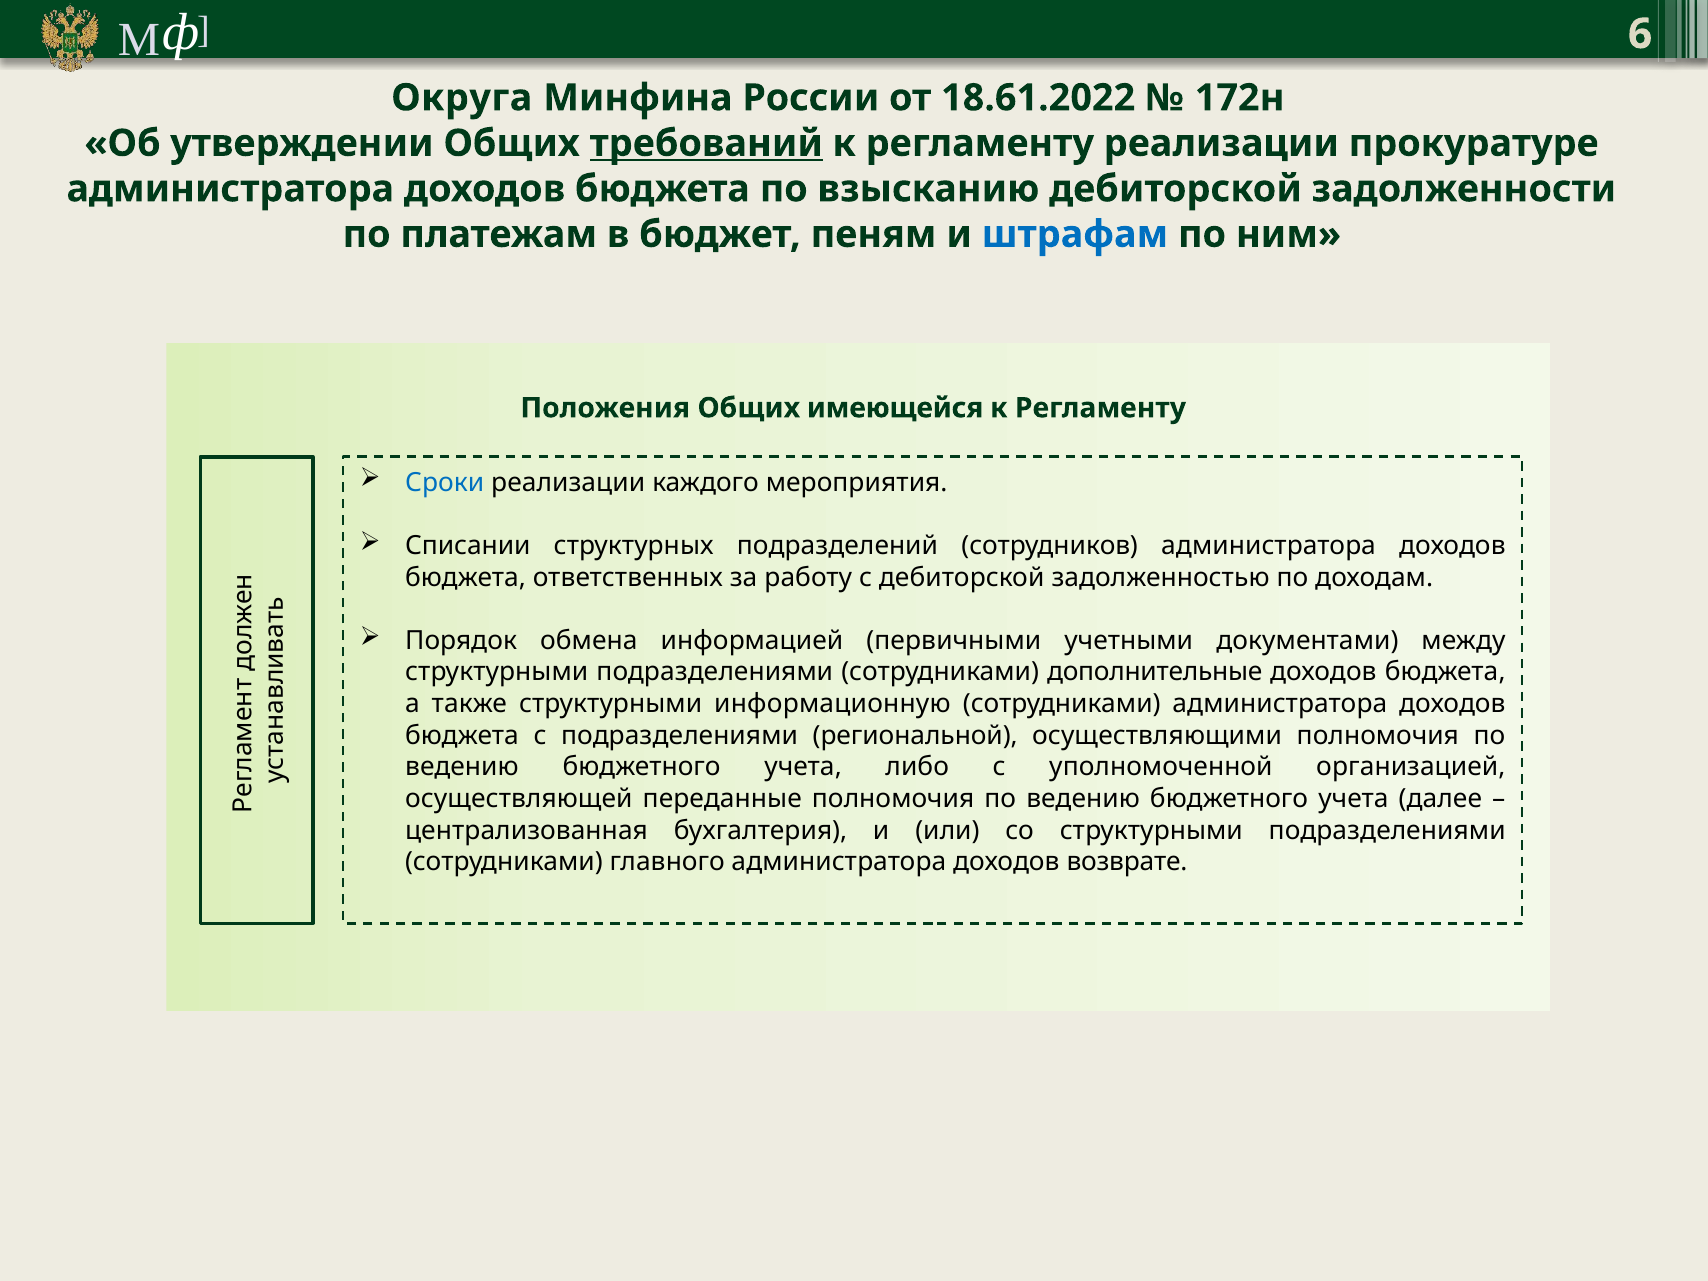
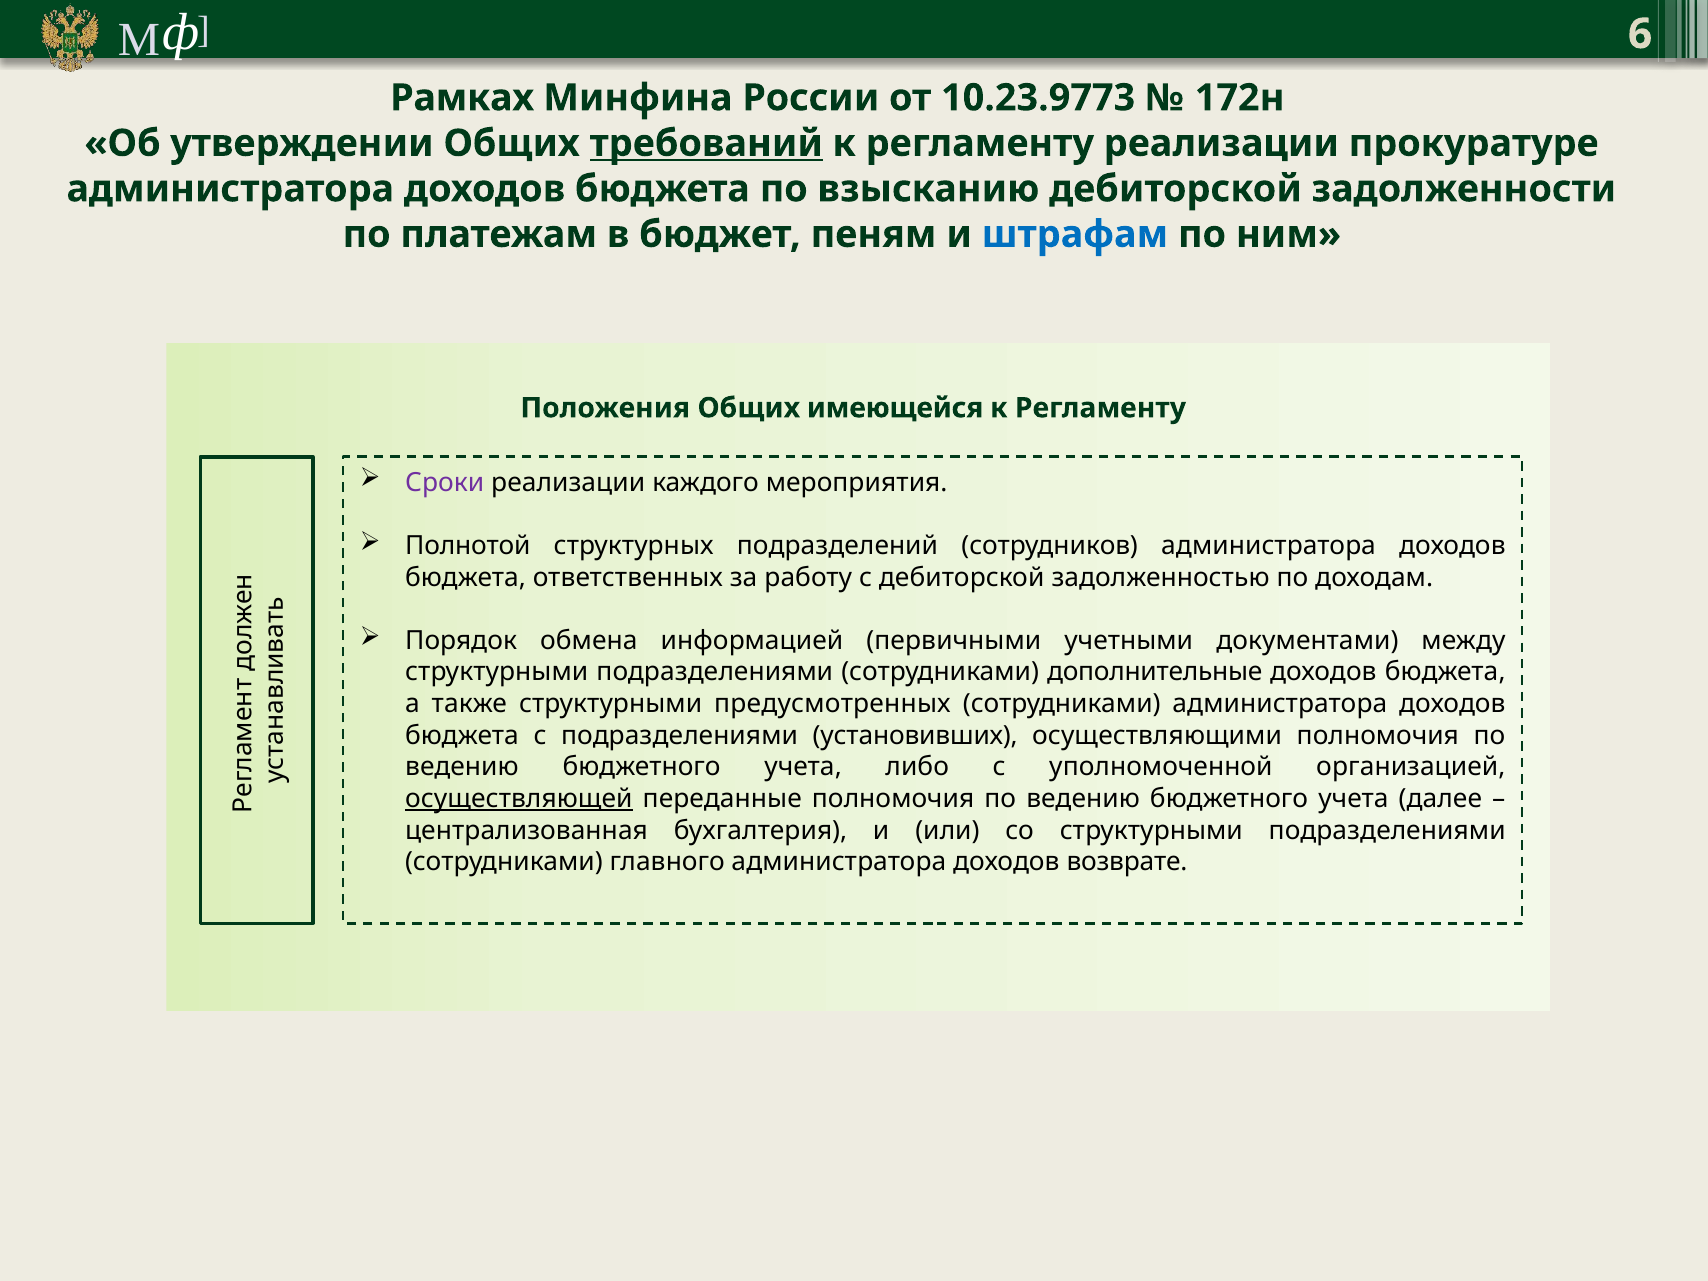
Округа: Округа -> Рамках
18.61.2022: 18.61.2022 -> 10.23.9773
Сроки colour: blue -> purple
Списании: Списании -> Полнотой
информационную: информационную -> предусмотренных
региональной: региональной -> установивших
осуществляющей underline: none -> present
